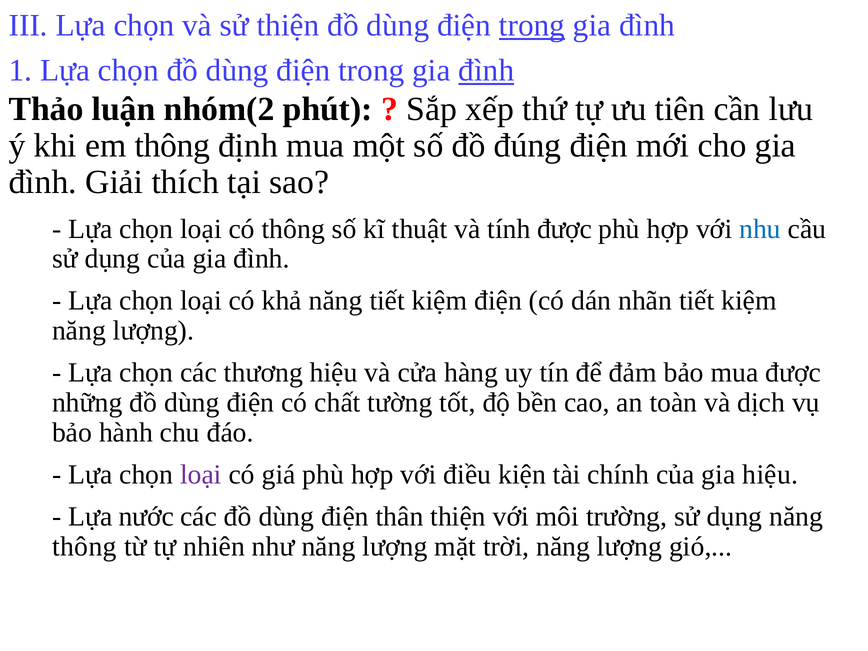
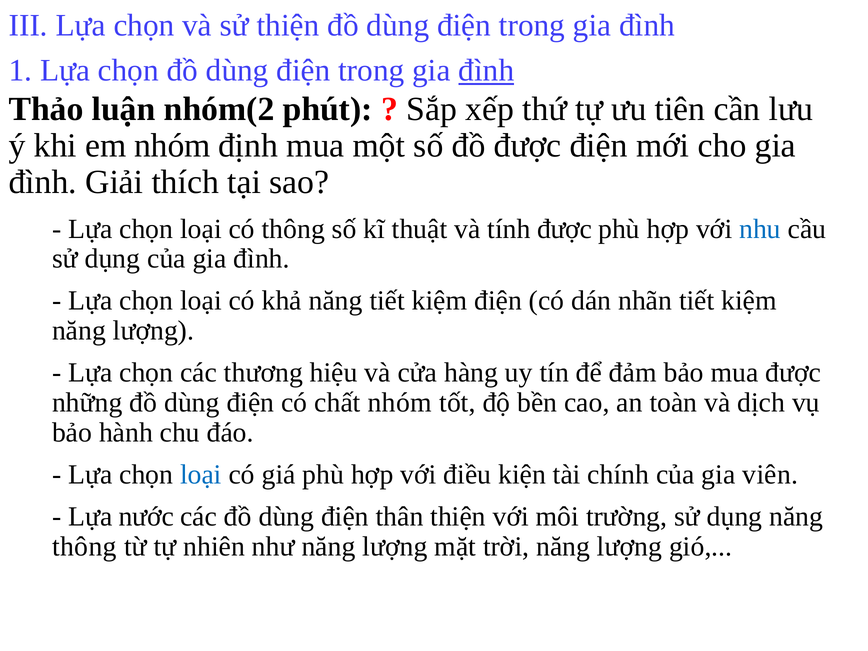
trong at (532, 25) underline: present -> none
em thông: thông -> nhóm
đồ đúng: đúng -> được
chất tường: tường -> nhóm
loại at (201, 475) colour: purple -> blue
gia hiệu: hiệu -> viên
